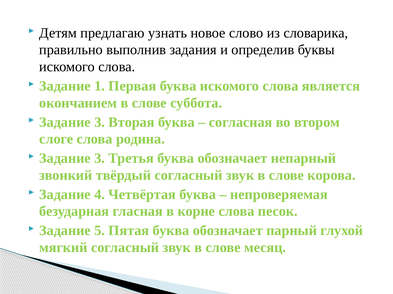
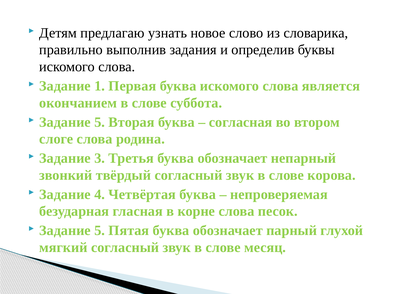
3 at (100, 122): 3 -> 5
